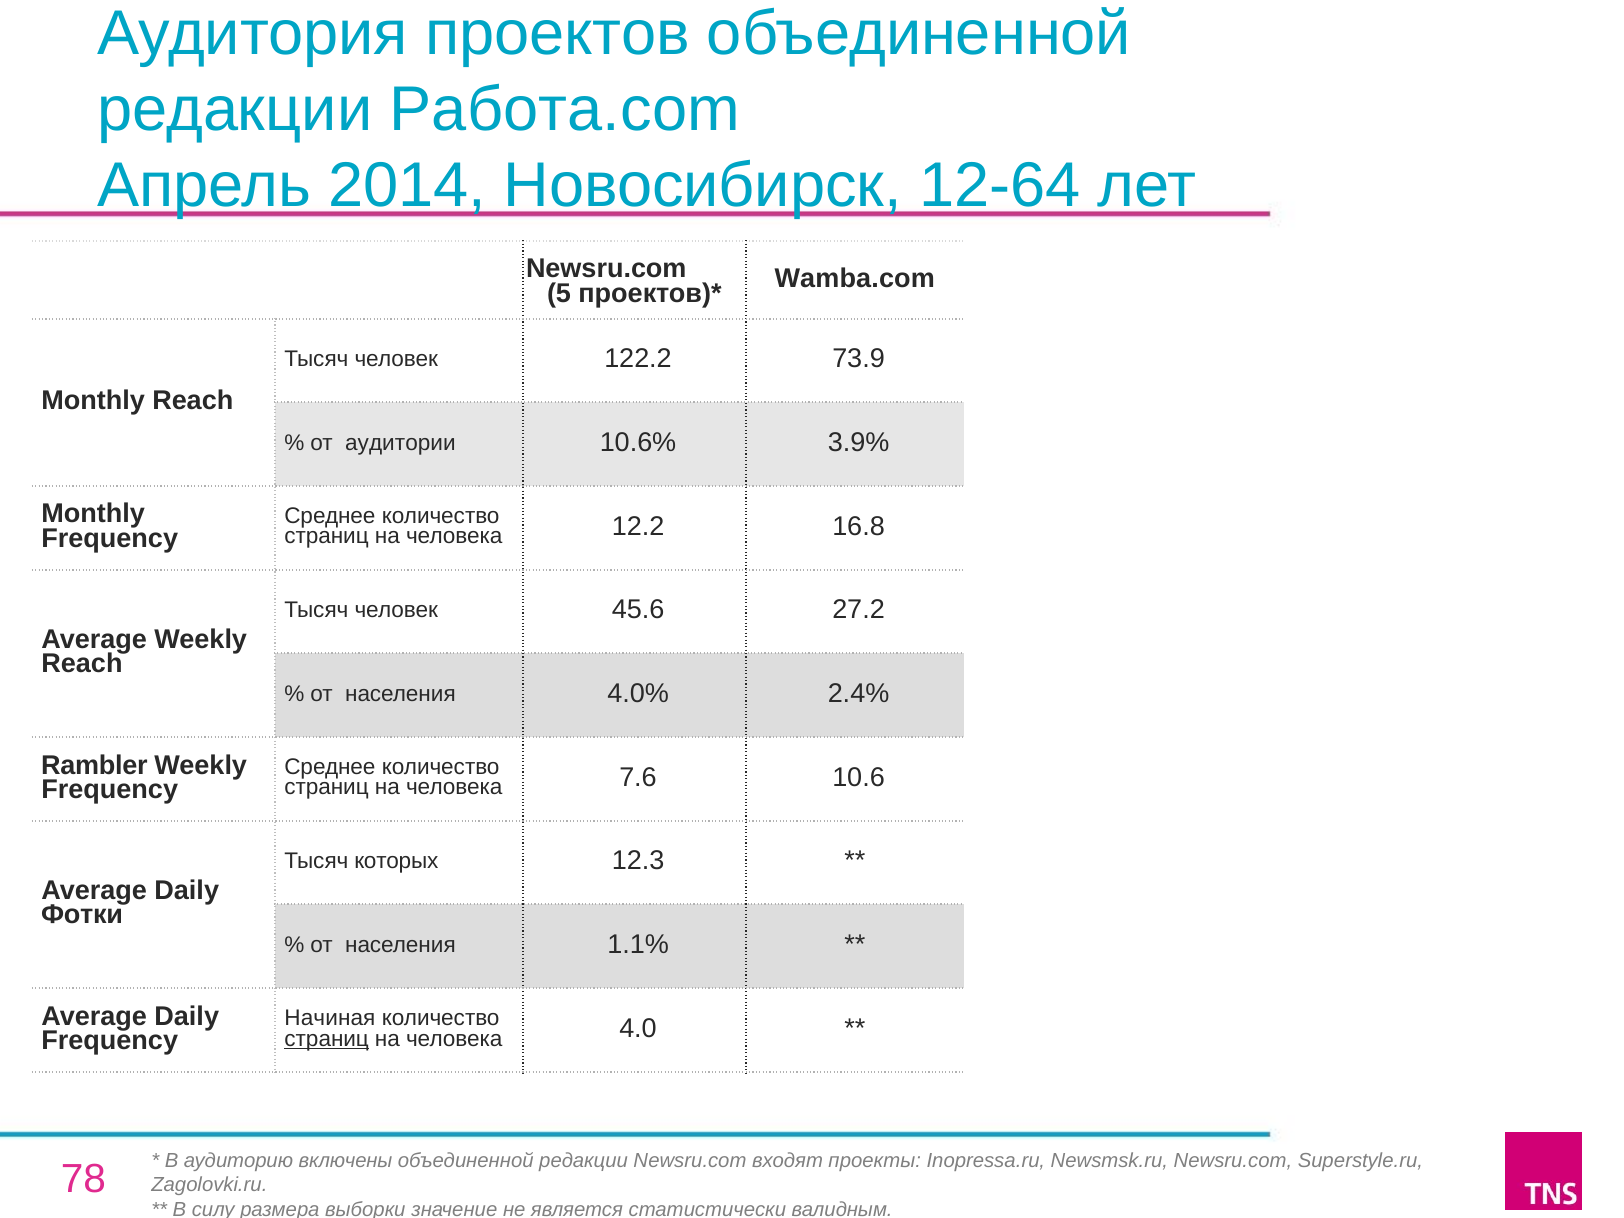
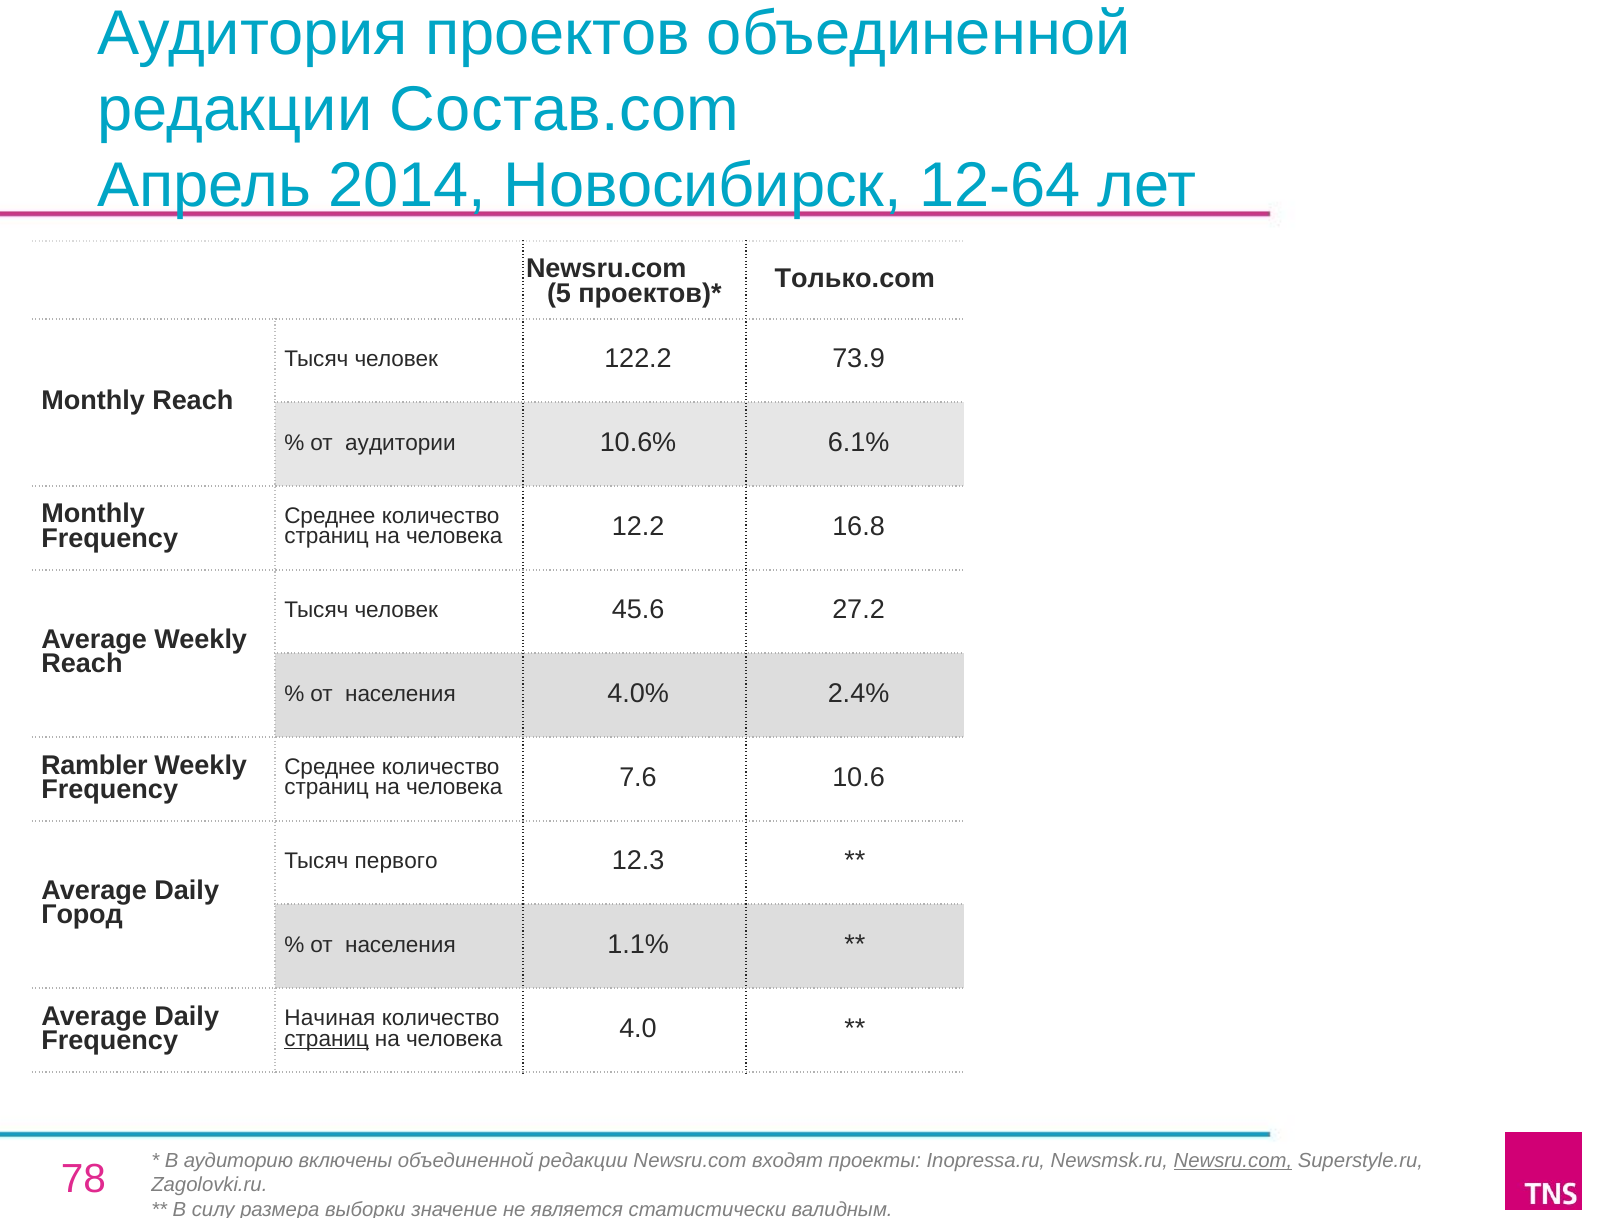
Работа.com: Работа.com -> Состав.com
Wamba.com: Wamba.com -> Только.com
3.9%: 3.9% -> 6.1%
которых: которых -> первого
Фотки: Фотки -> Город
Newsru.com at (1233, 1161) underline: none -> present
